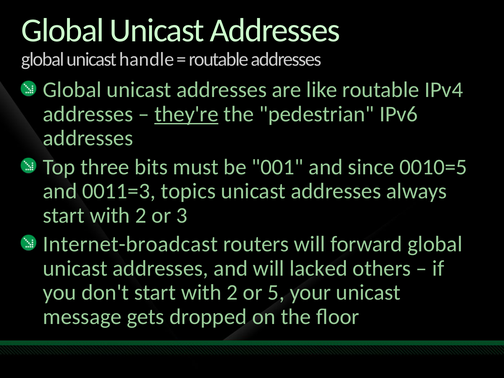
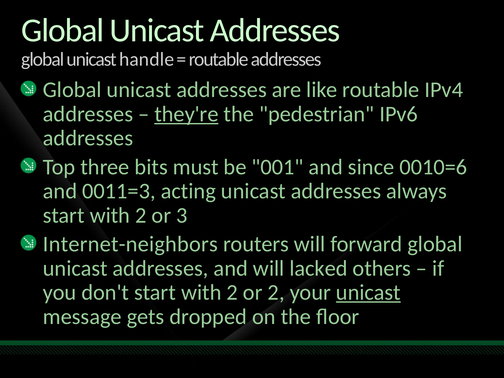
0010=5: 0010=5 -> 0010=6
topics: topics -> acting
Internet-broadcast: Internet-broadcast -> Internet-neighbors
or 5: 5 -> 2
unicast at (368, 292) underline: none -> present
